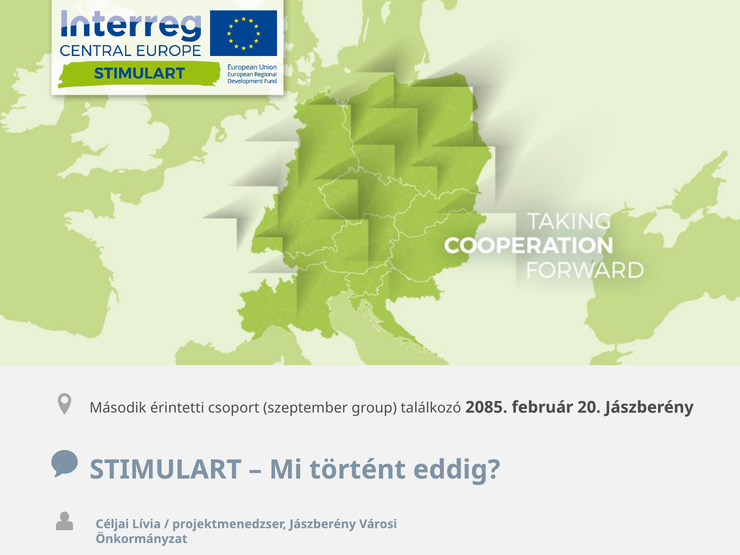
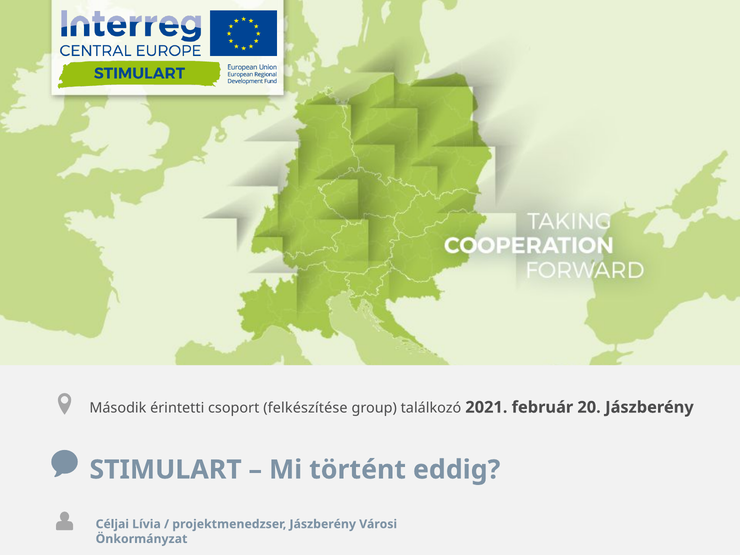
szeptember: szeptember -> felkészítése
2085: 2085 -> 2021
